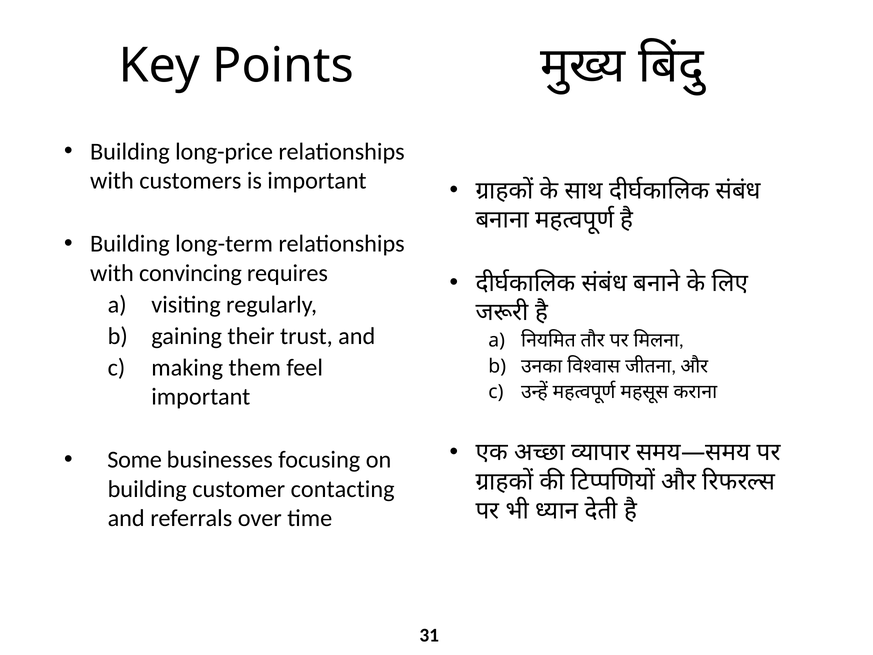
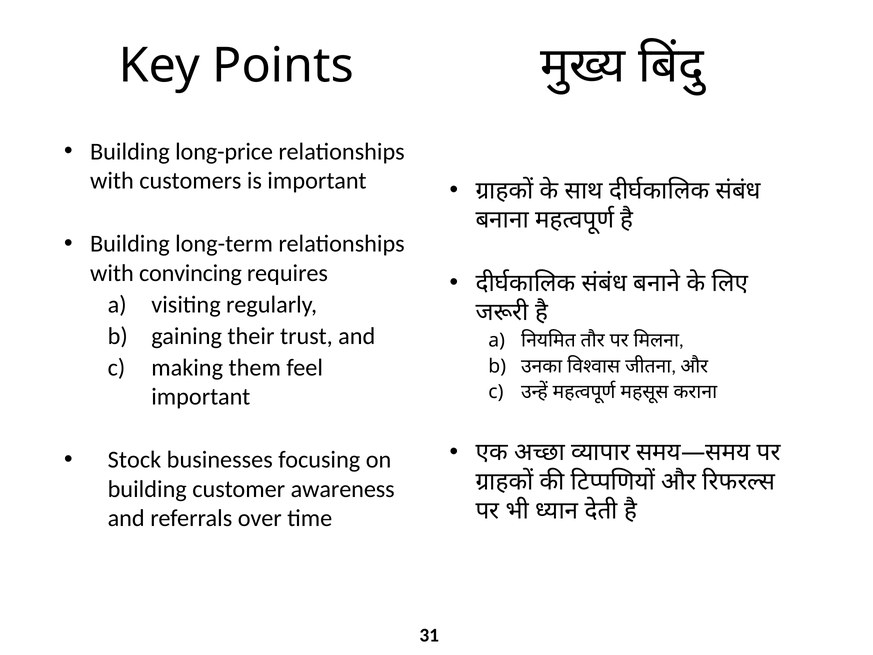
Some: Some -> Stock
contacting: contacting -> awareness
